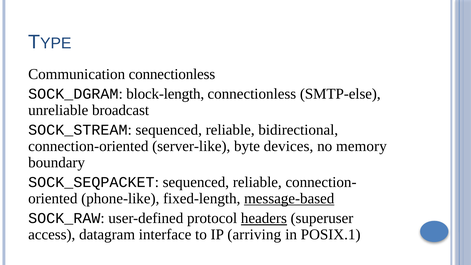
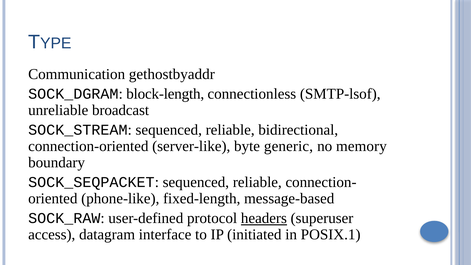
Communication connectionless: connectionless -> gethostbyaddr
SMTP-else: SMTP-else -> SMTP-lsof
devices: devices -> generic
message-based underline: present -> none
arriving: arriving -> initiated
